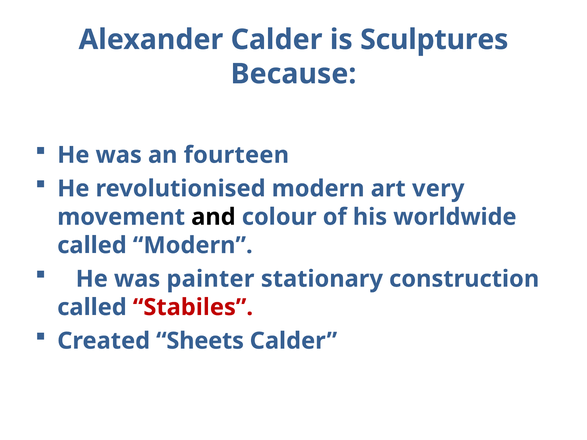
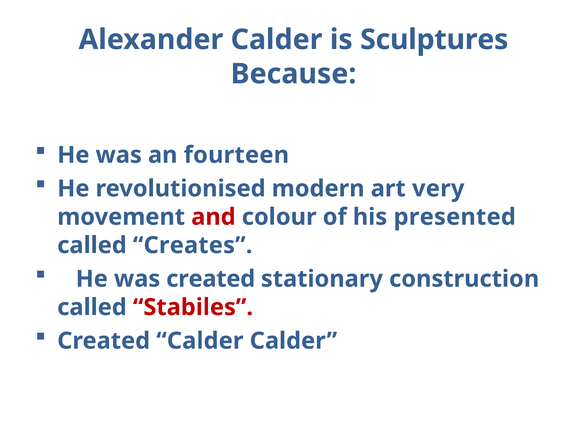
and colour: black -> red
worldwide: worldwide -> presented
called Modern: Modern -> Creates
was painter: painter -> created
Created Sheets: Sheets -> Calder
